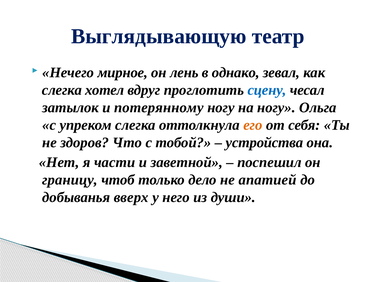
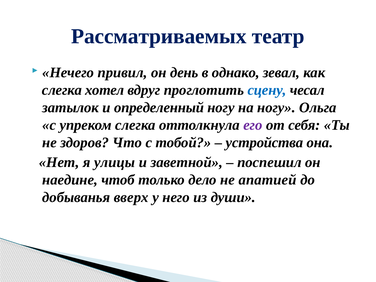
Выглядывающую: Выглядывающую -> Рассматриваемых
мирное: мирное -> привил
лень: лень -> день
потерянному: потерянному -> определенный
его colour: orange -> purple
части: части -> улицы
границу: границу -> наедине
